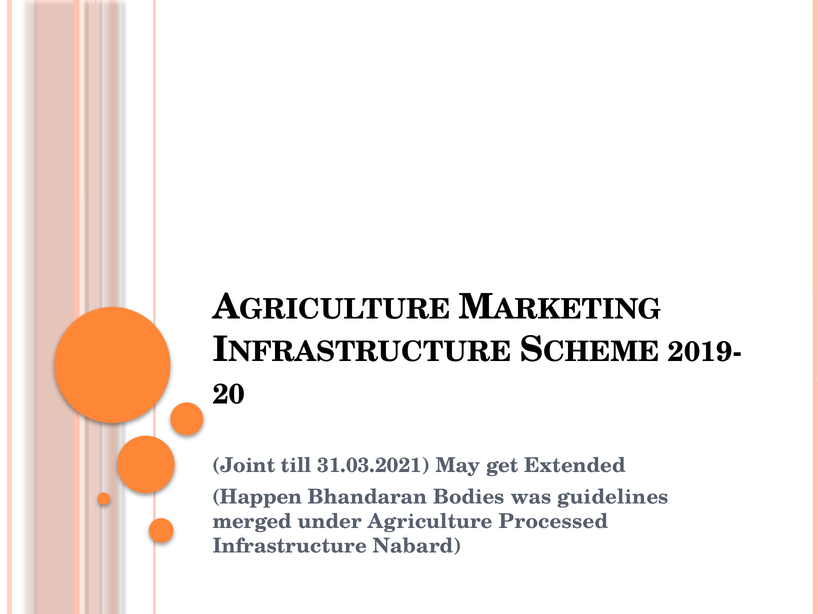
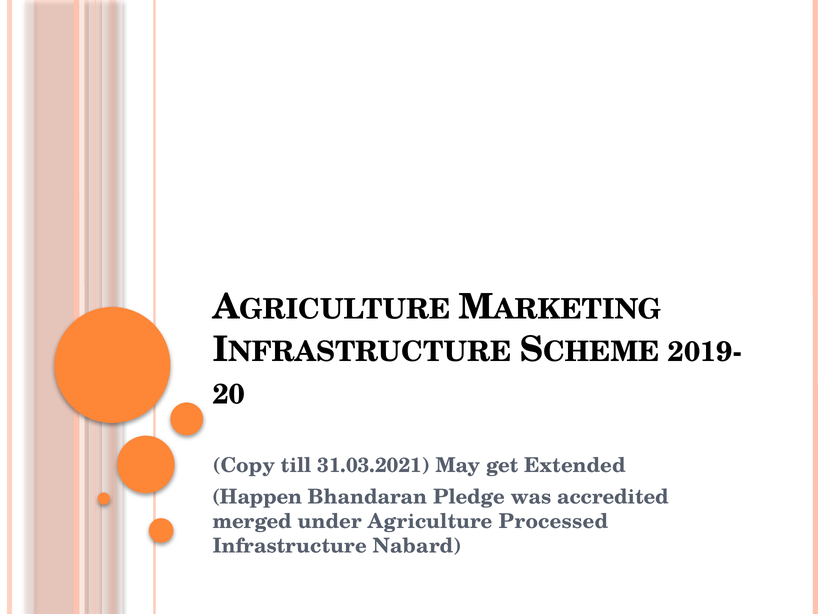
Joint: Joint -> Copy
Bodies: Bodies -> Pledge
guidelines: guidelines -> accredited
